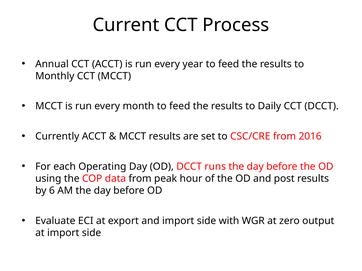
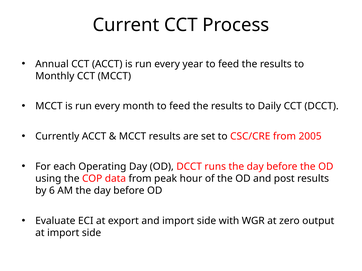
2016: 2016 -> 2005
